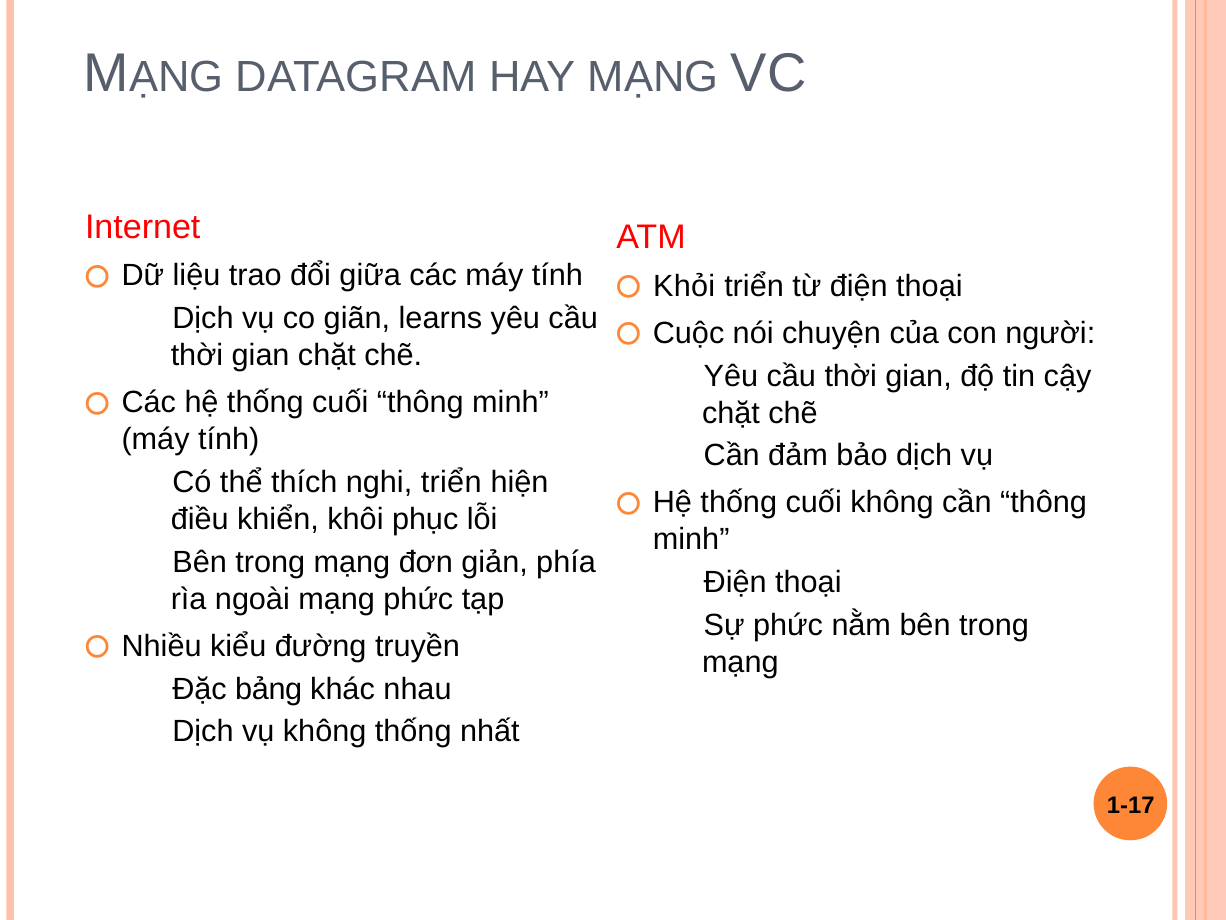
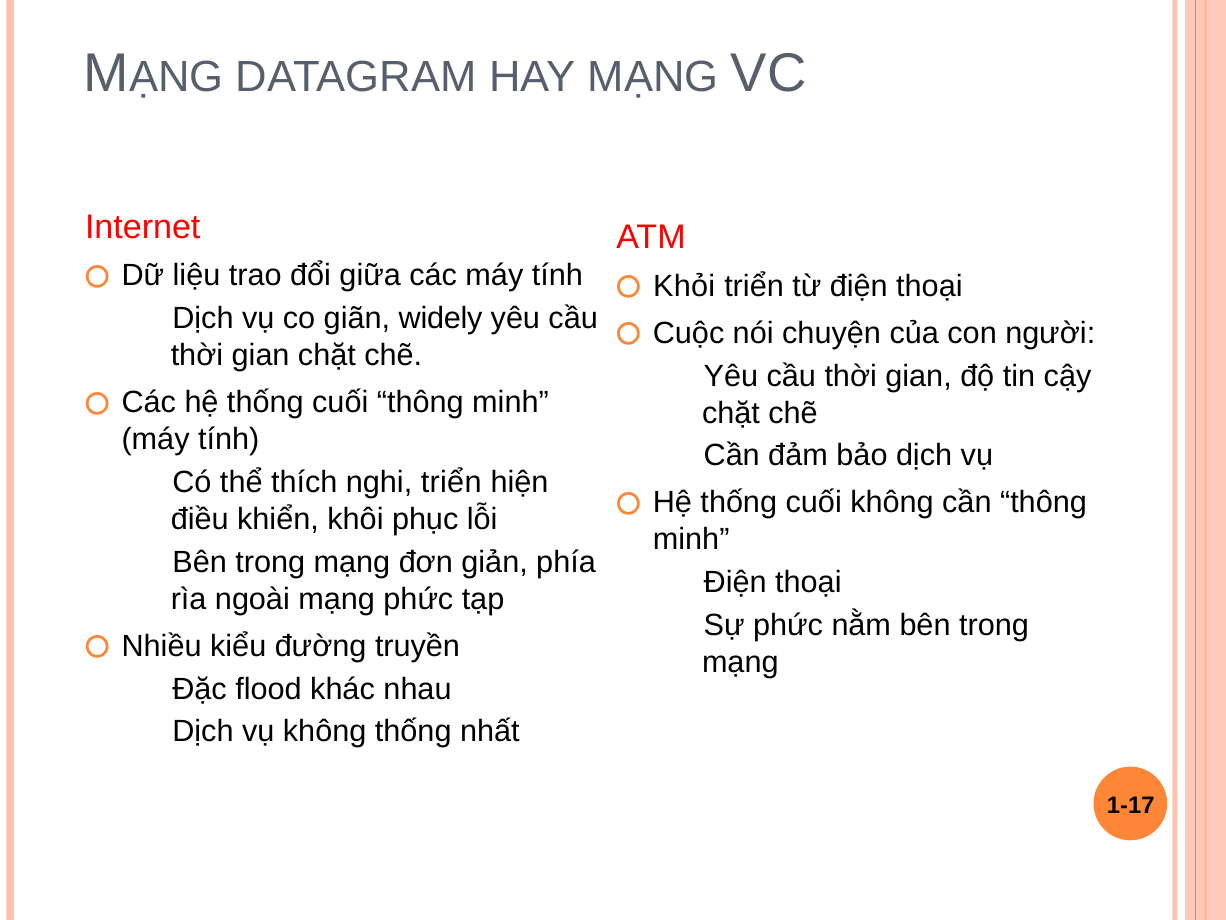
learns: learns -> widely
bảng: bảng -> flood
